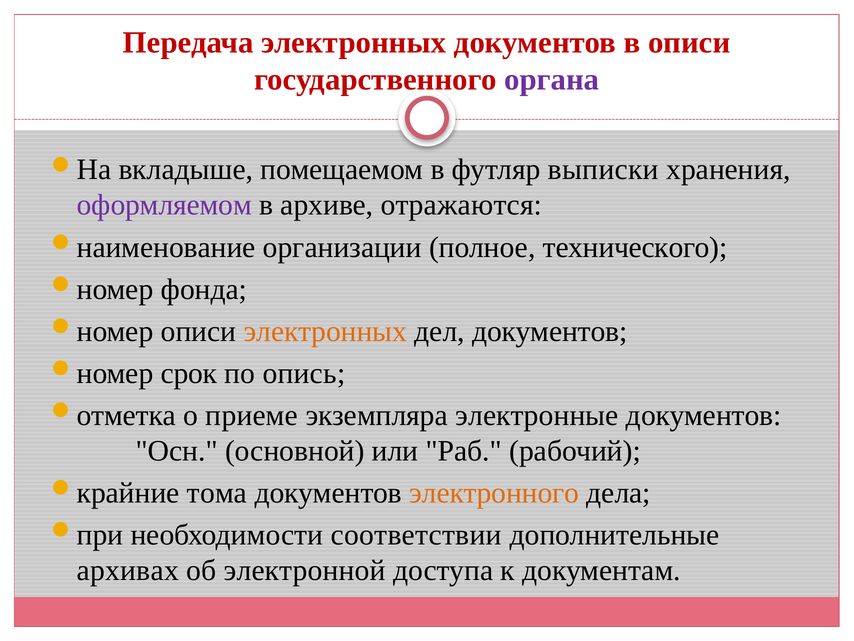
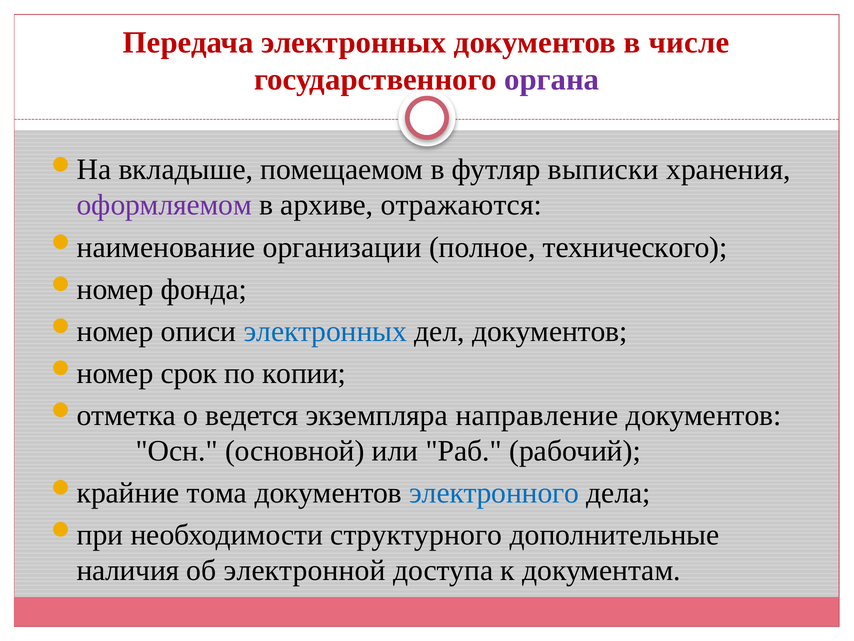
в описи: описи -> числе
электронных at (325, 331) colour: orange -> blue
опись: опись -> копии
приеме: приеме -> ведется
электронные: электронные -> направление
электронного colour: orange -> blue
соответствии: соответствии -> структурного
архивах: архивах -> наличия
